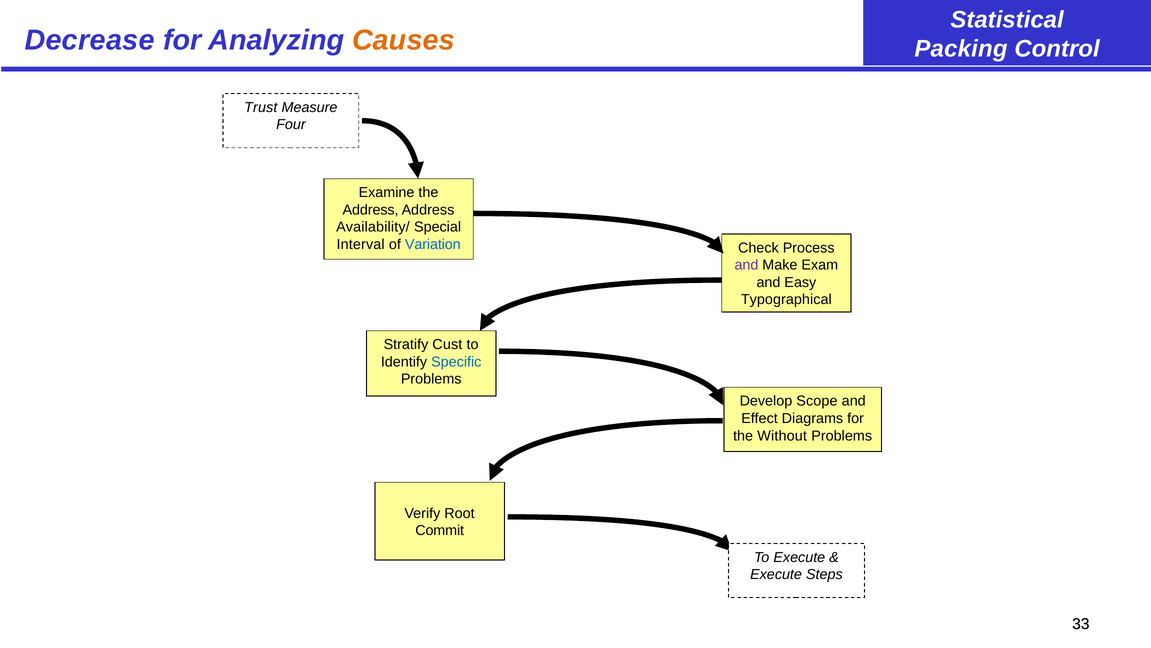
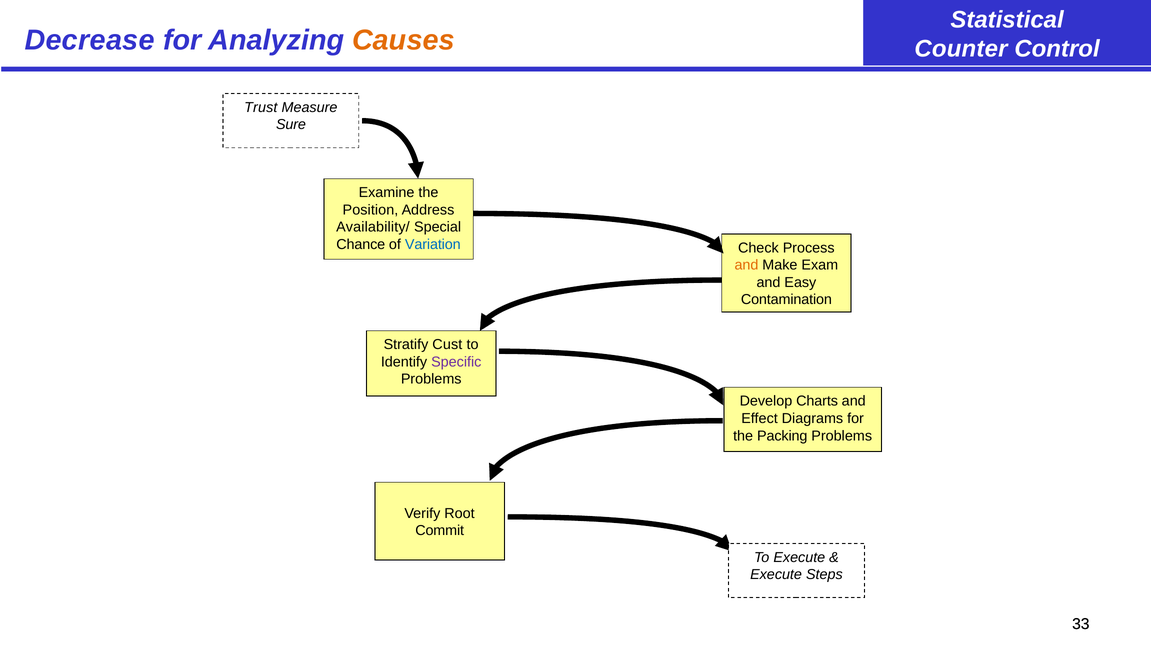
Packing: Packing -> Counter
Four: Four -> Sure
Address at (371, 210): Address -> Position
Interval: Interval -> Chance
and at (746, 265) colour: purple -> orange
Typographical: Typographical -> Contamination
Specific colour: blue -> purple
Scope: Scope -> Charts
Without: Without -> Packing
